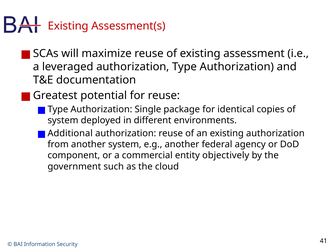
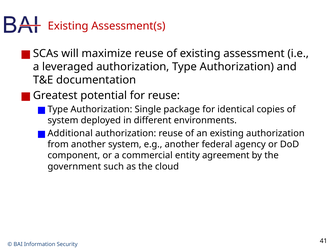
objectively: objectively -> agreement
